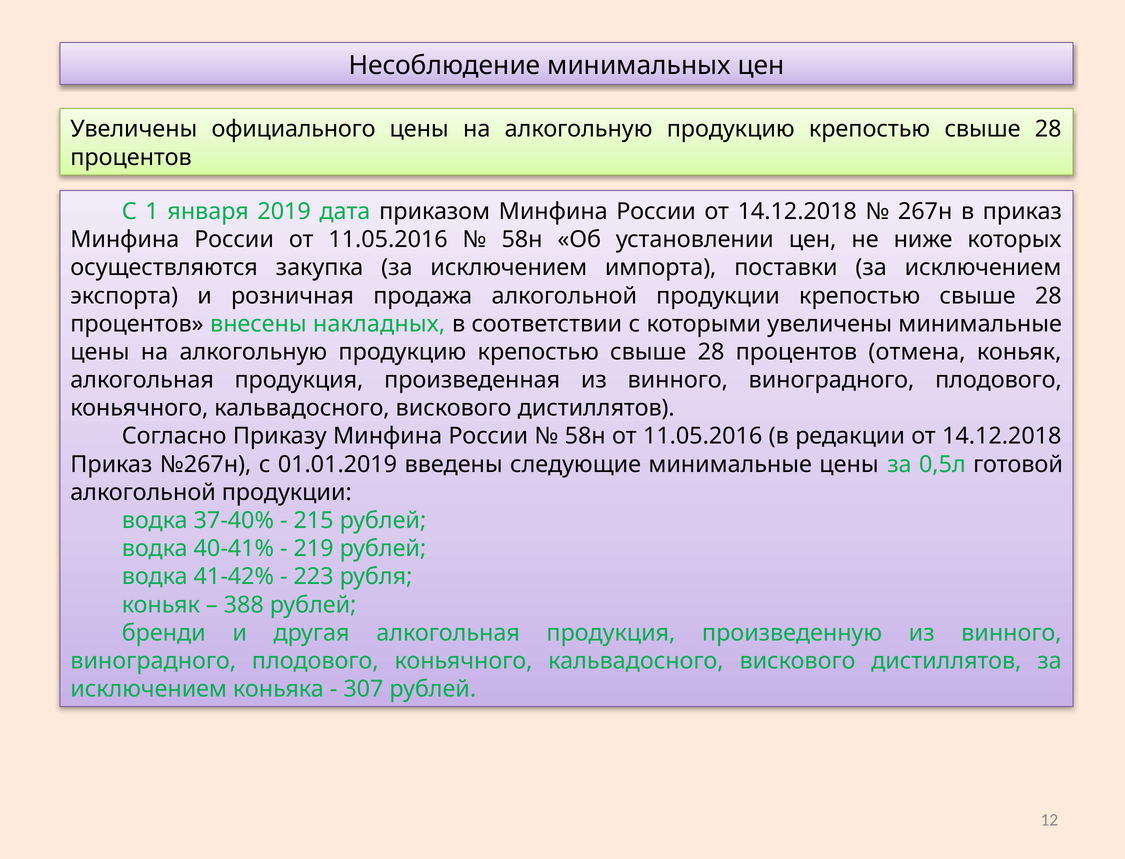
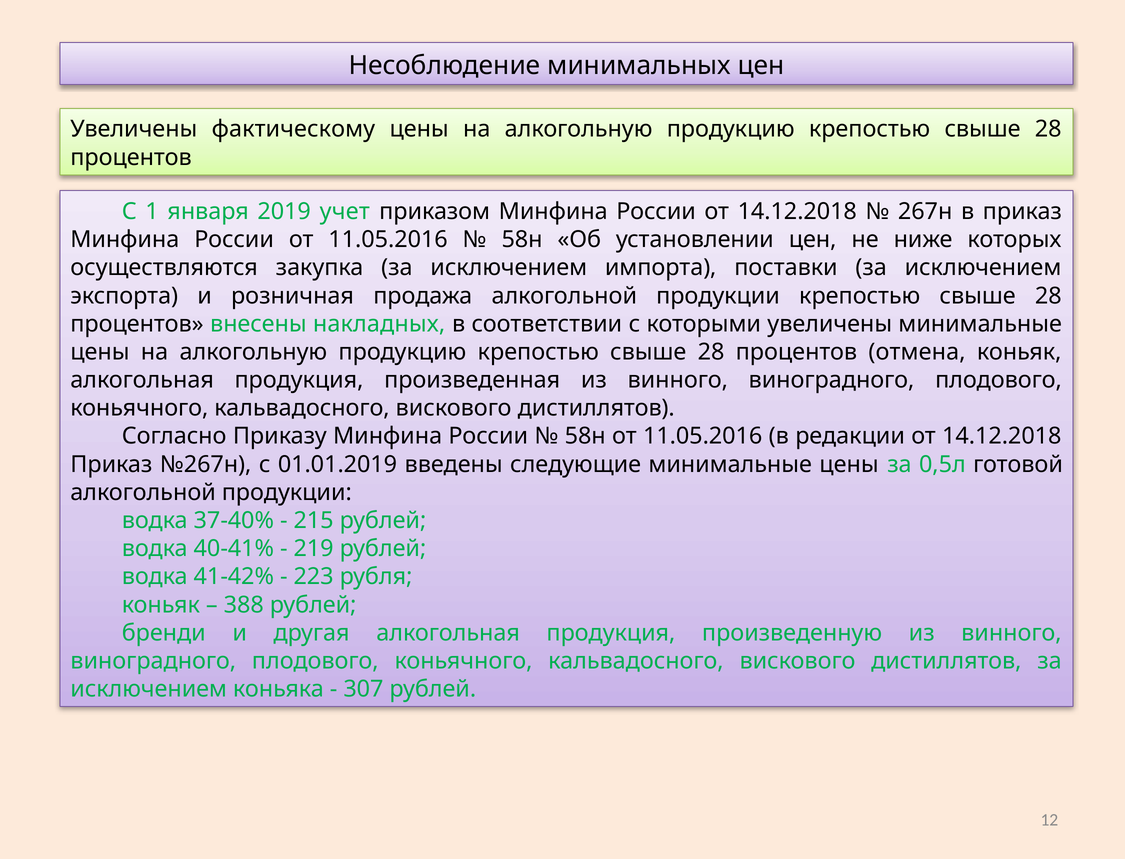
официального: официального -> фактическому
дата: дата -> учет
